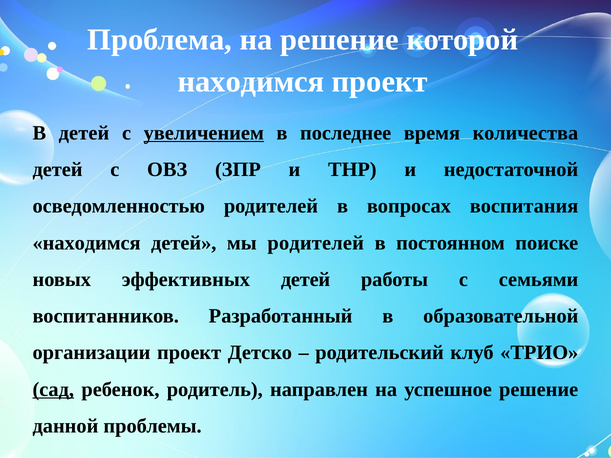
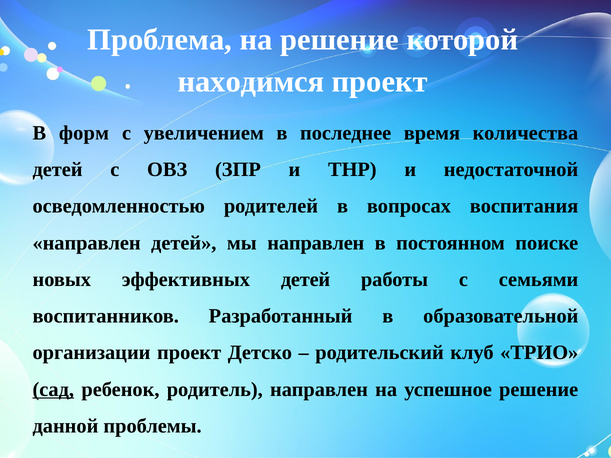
В детей: детей -> форм
увеличением underline: present -> none
находимся at (87, 243): находимся -> направлен
мы родителей: родителей -> направлен
